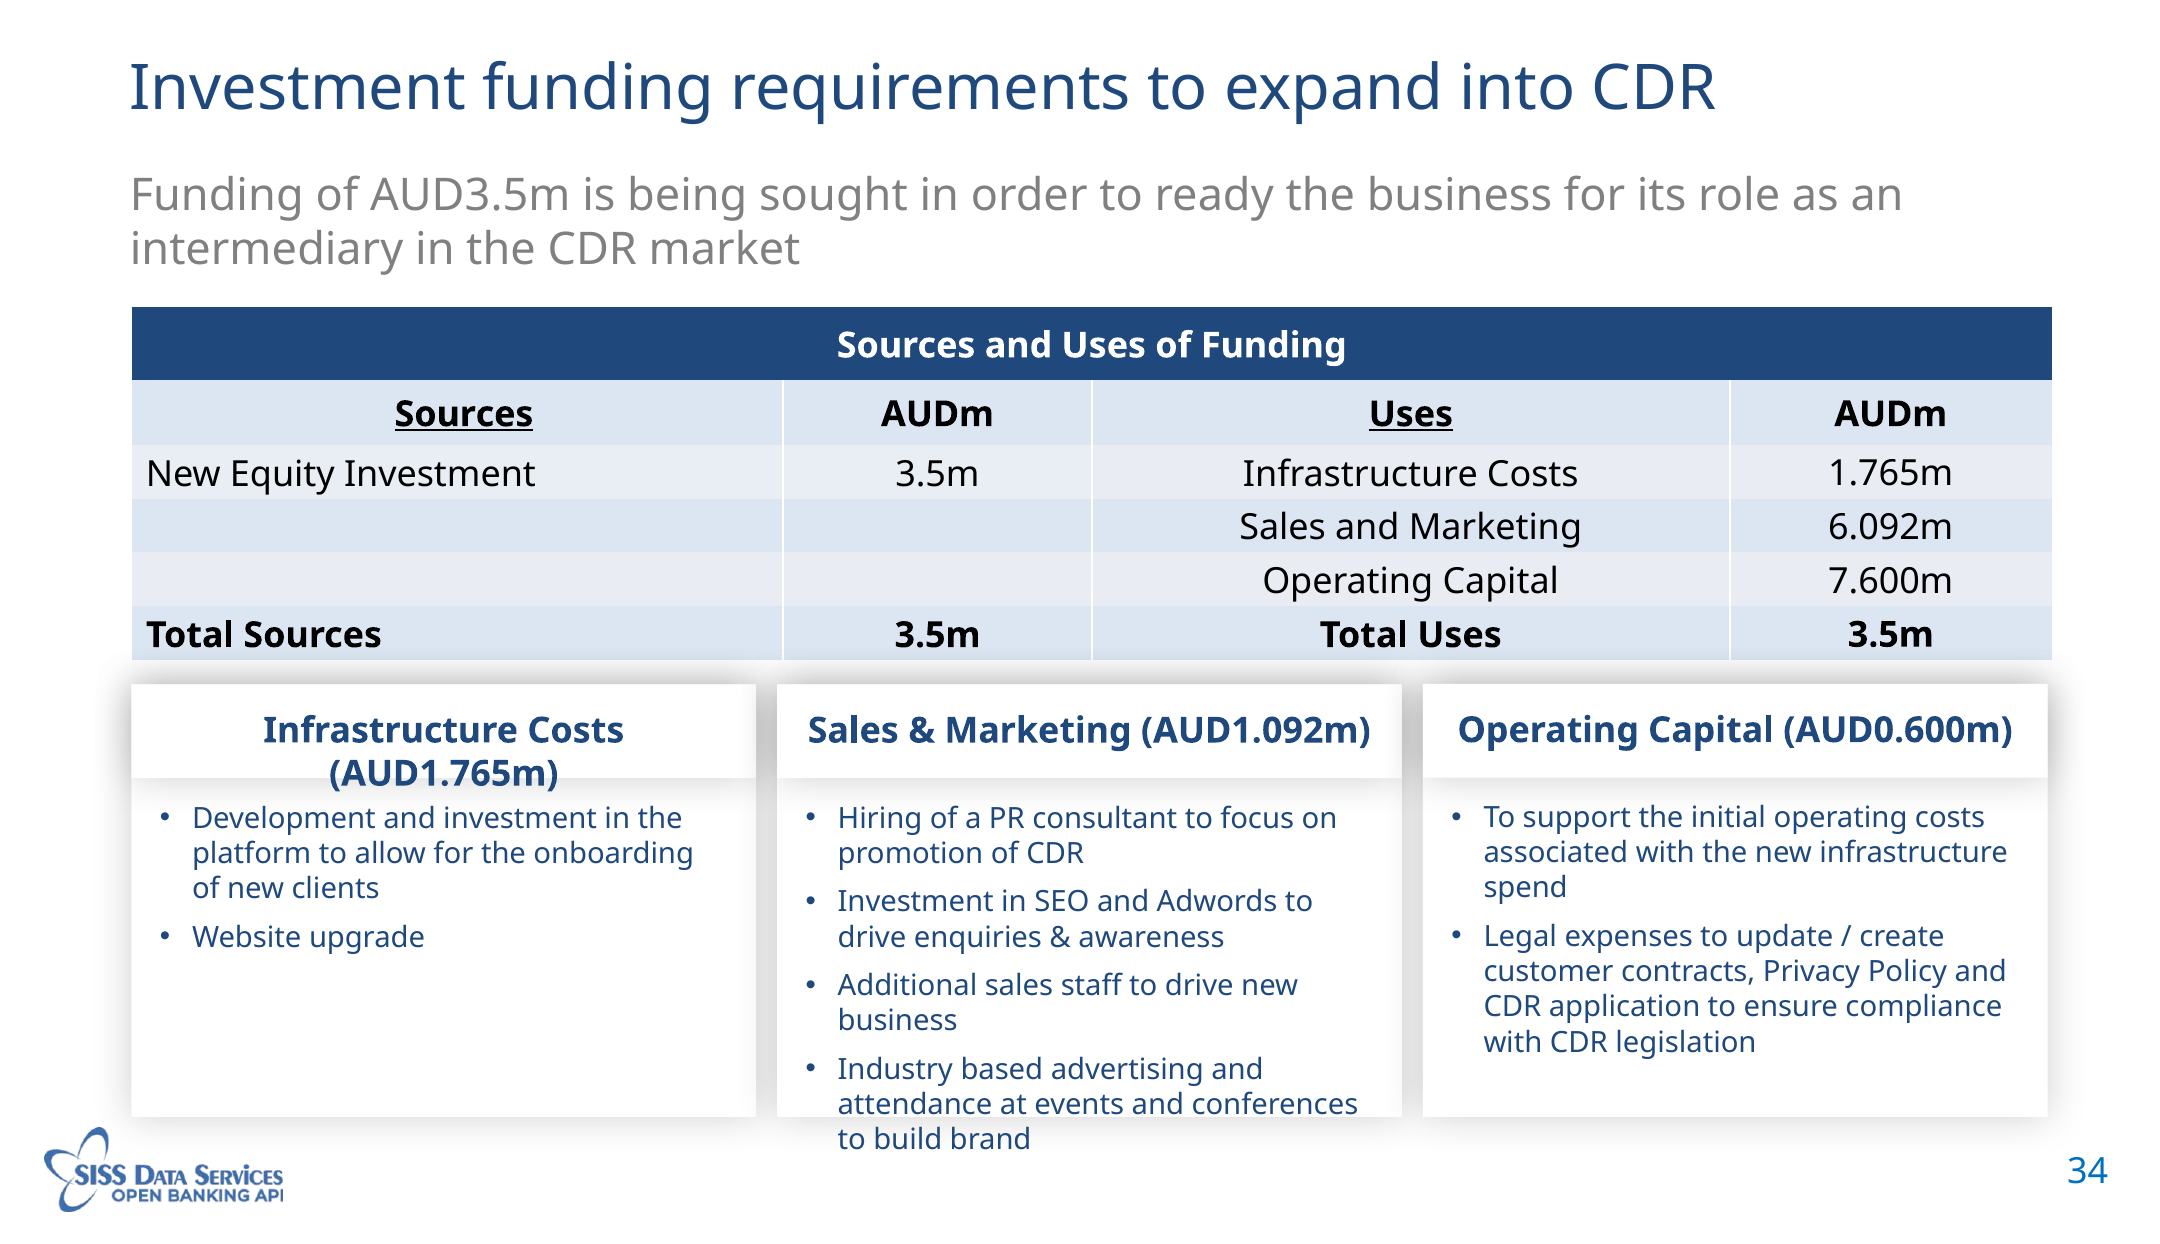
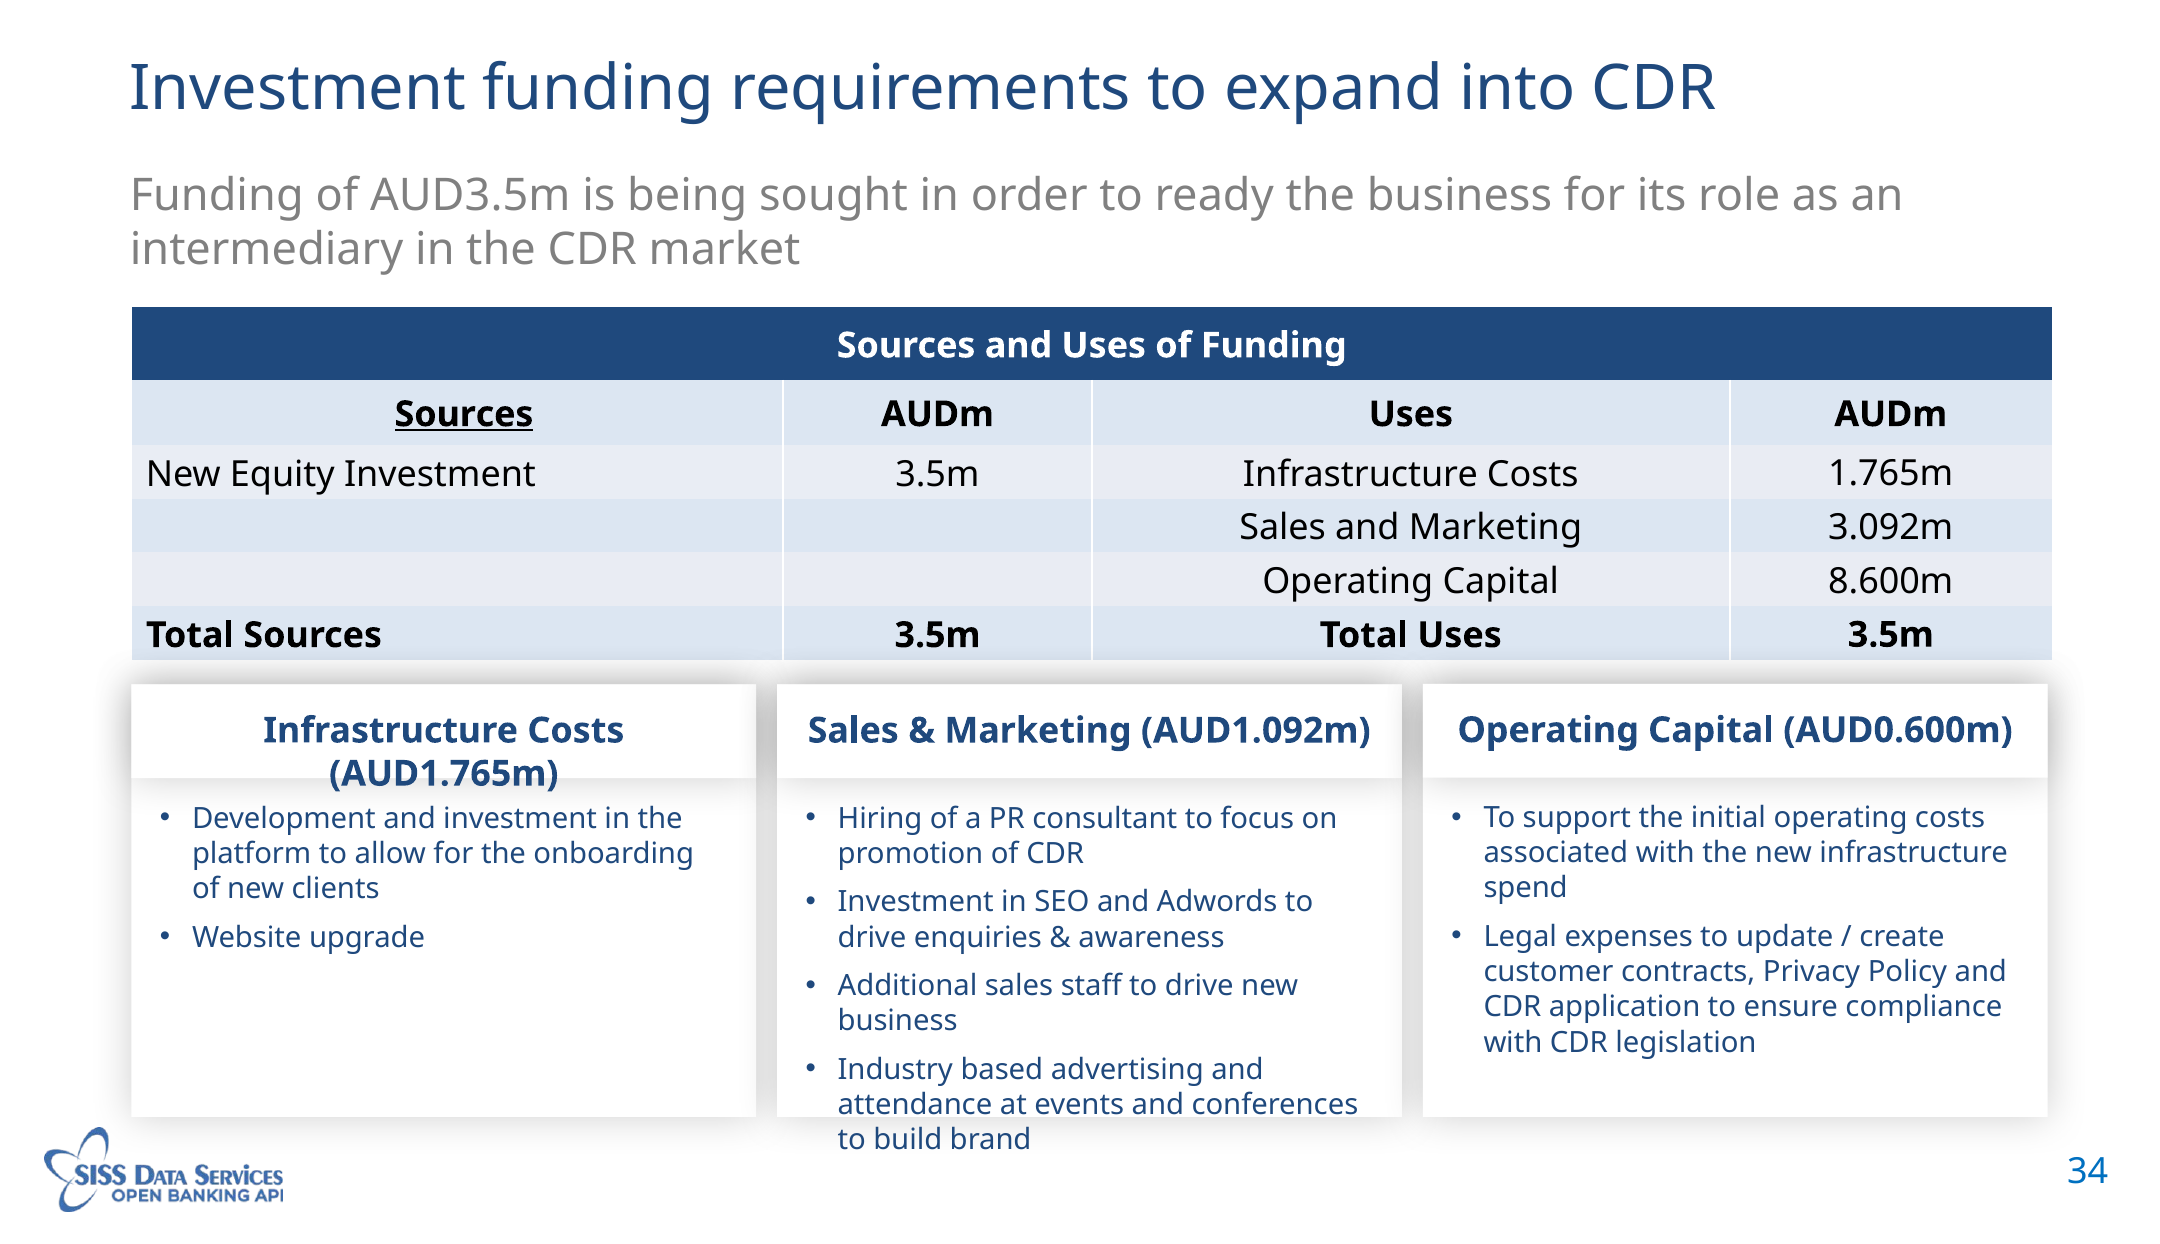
Uses at (1411, 414) underline: present -> none
6.092m: 6.092m -> 3.092m
7.600m: 7.600m -> 8.600m
